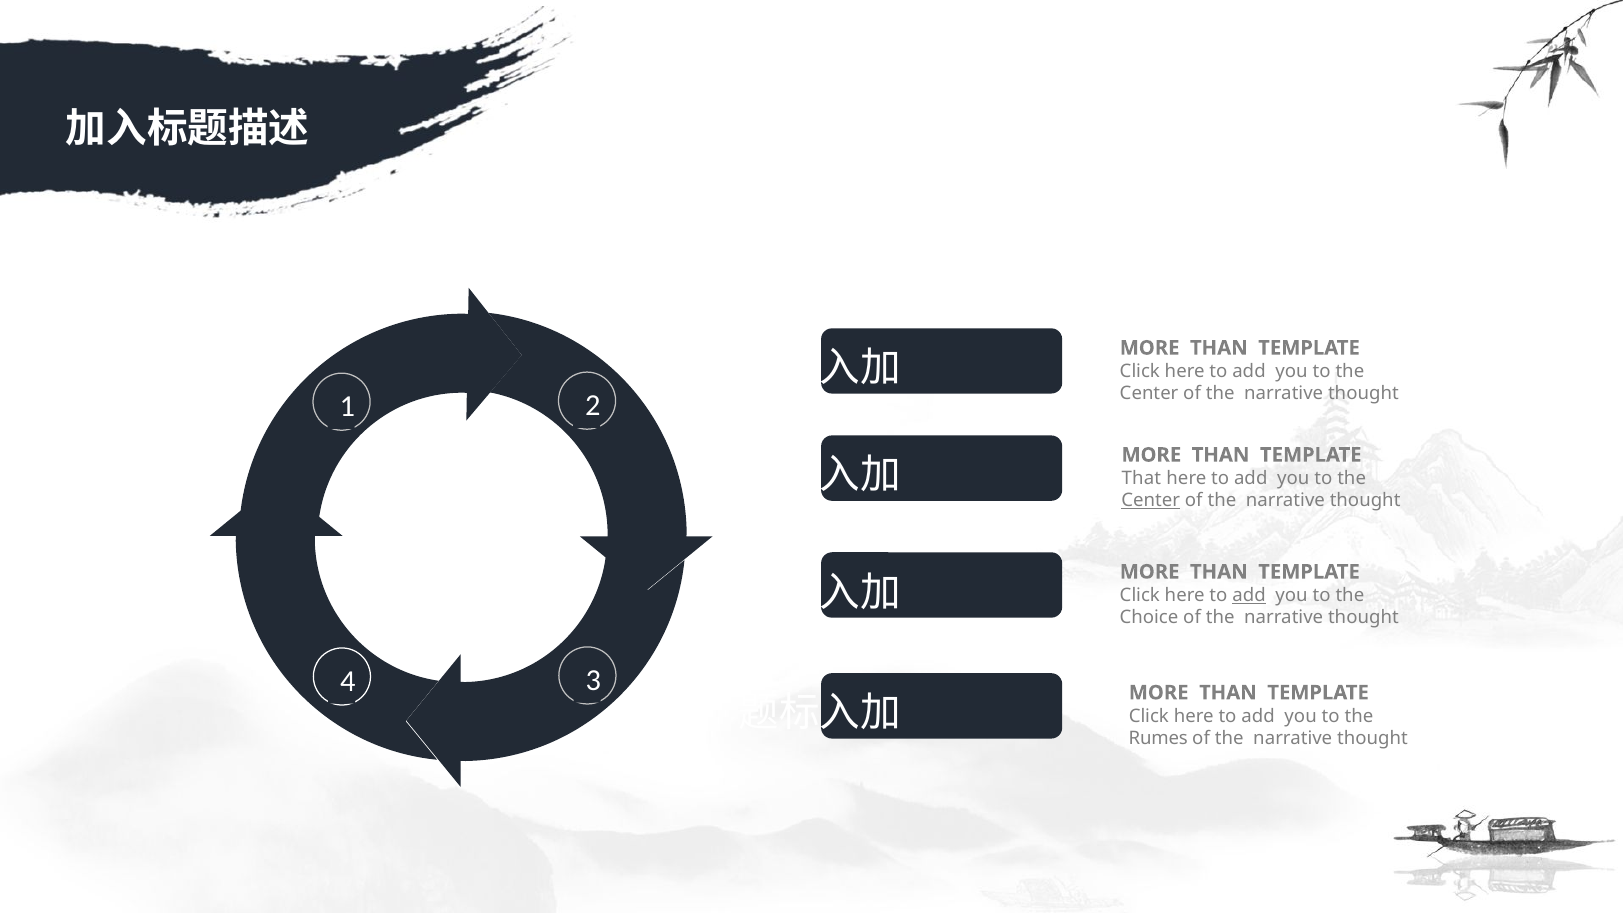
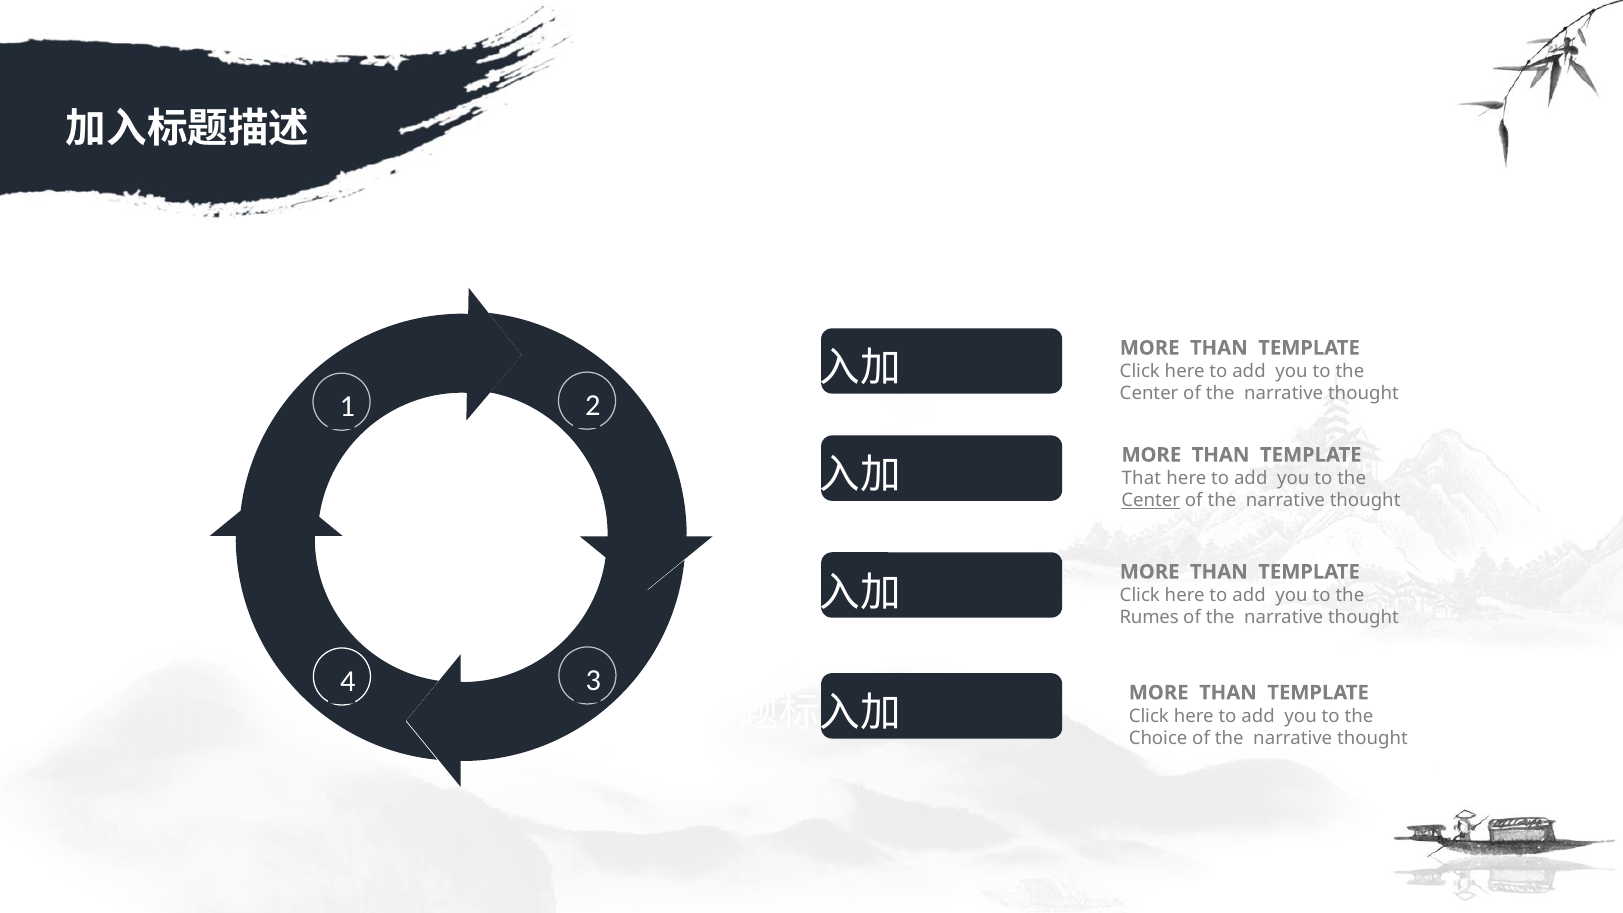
add at (1249, 595) underline: present -> none
Choice: Choice -> Rumes
Rumes: Rumes -> Choice
